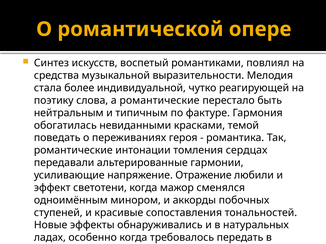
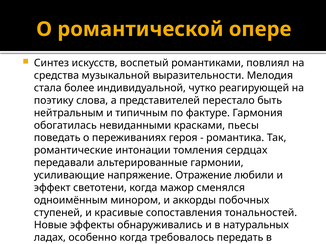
а романтические: романтические -> представителей
темой: темой -> пьесы
